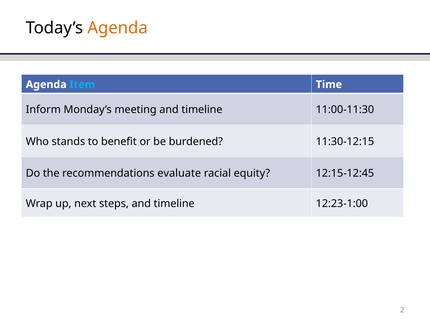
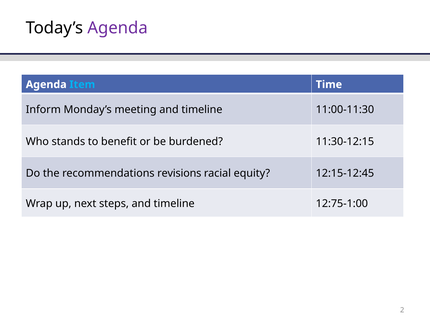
Agenda at (118, 28) colour: orange -> purple
evaluate: evaluate -> revisions
12:23-1:00: 12:23-1:00 -> 12:75-1:00
